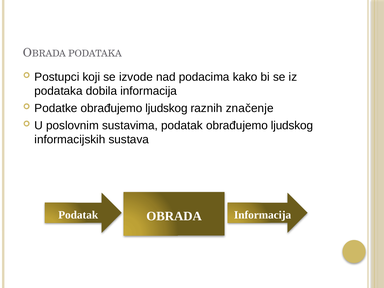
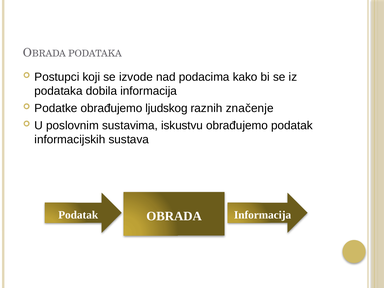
sustavima podatak: podatak -> iskustvu
ljudskog at (292, 126): ljudskog -> podatak
